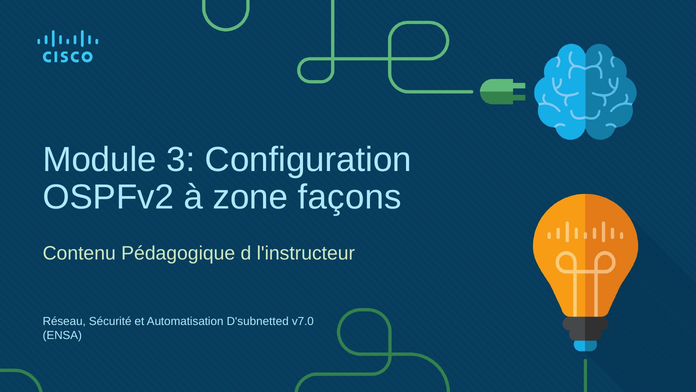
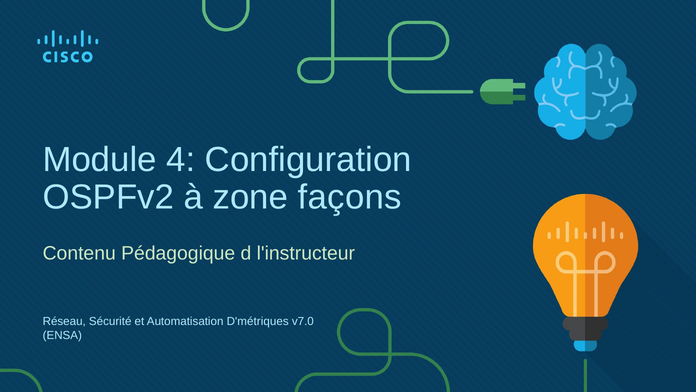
3: 3 -> 4
D'subnetted: D'subnetted -> D'métriques
